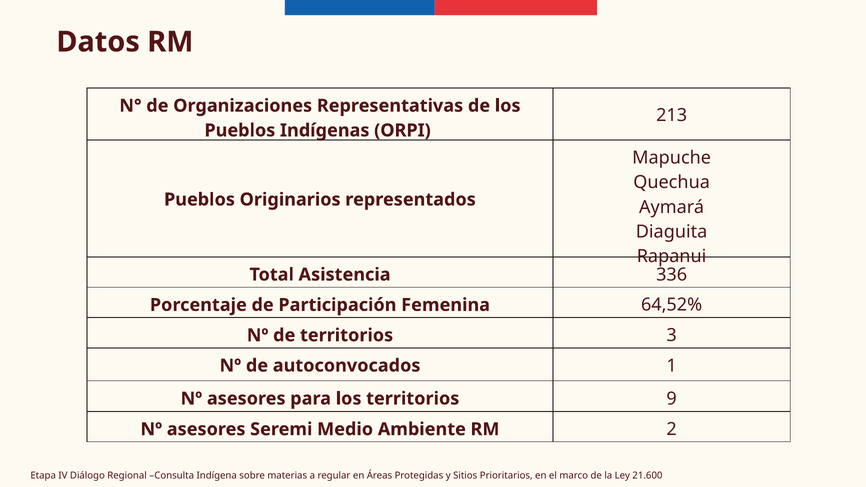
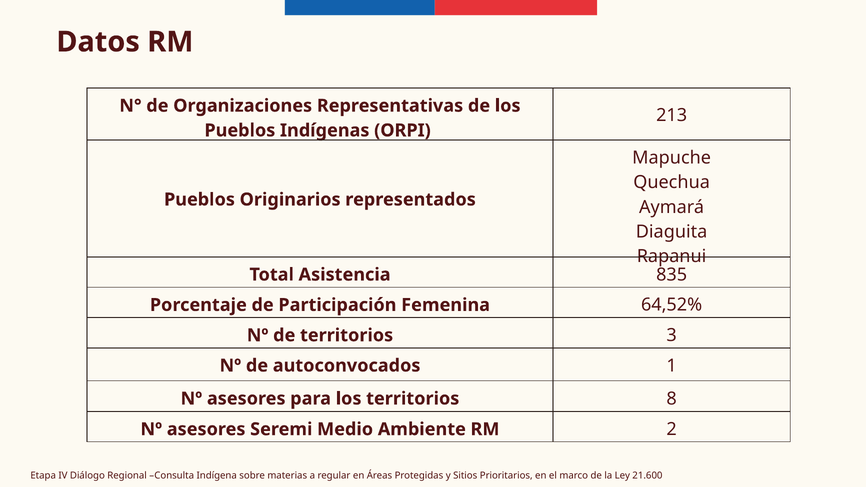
336: 336 -> 835
9: 9 -> 8
